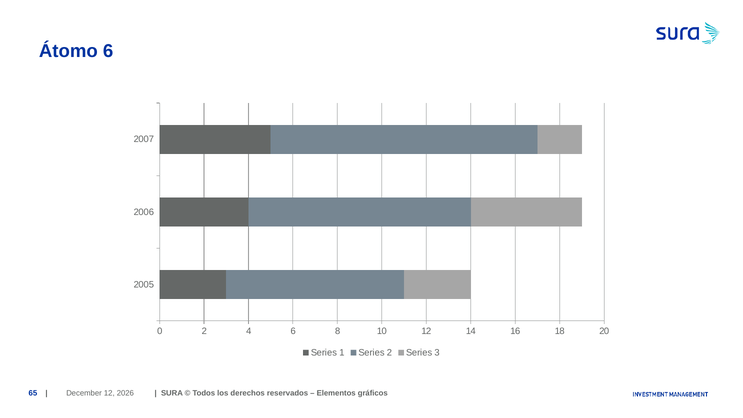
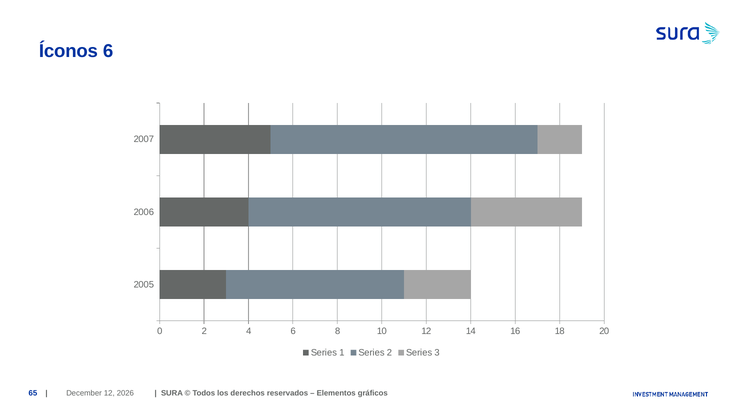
Átomo: Átomo -> Íconos
